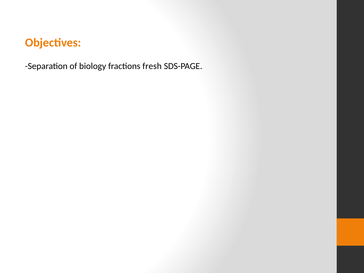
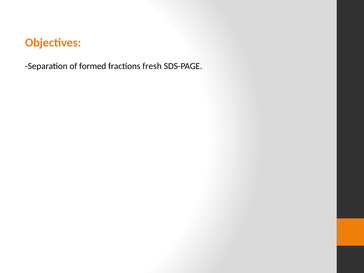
biology: biology -> formed
